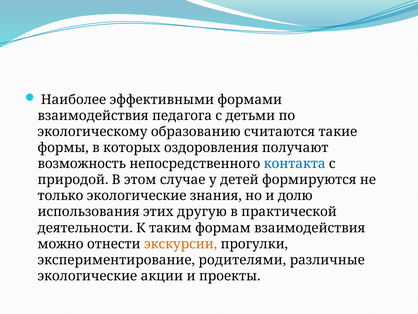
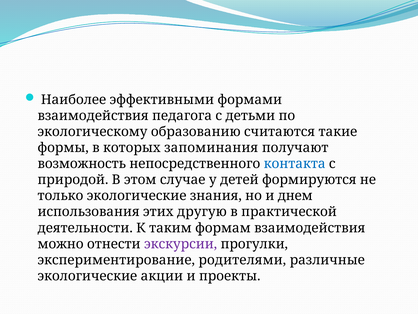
оздоровления: оздоровления -> запоминания
долю: долю -> днем
экскурсии colour: orange -> purple
